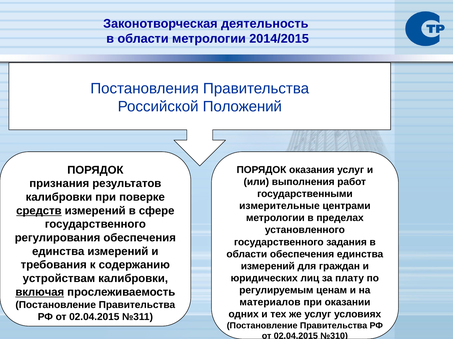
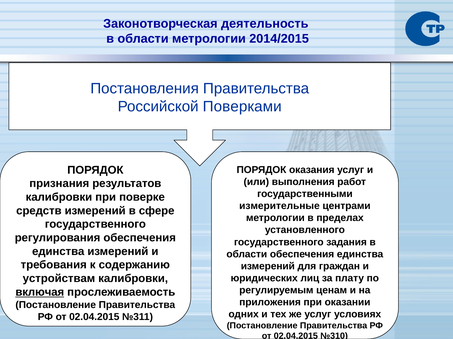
Положений: Положений -> Поверками
средств underline: present -> none
материалов: материалов -> приложения
